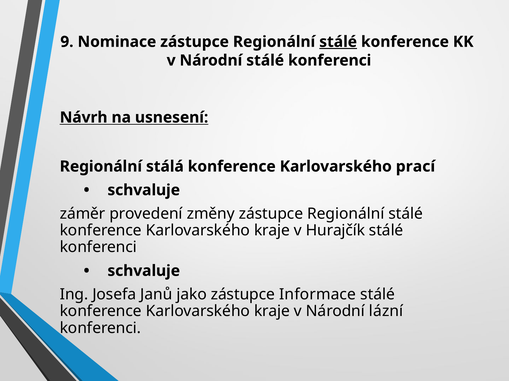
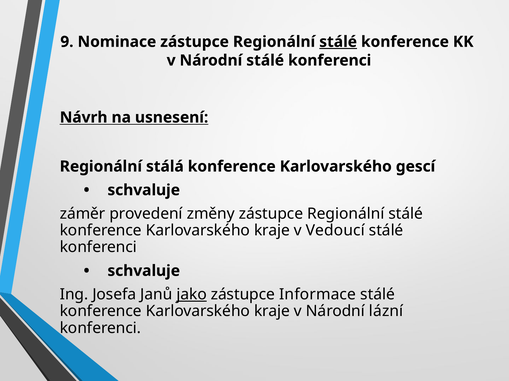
prací: prací -> gescí
Hurajčík: Hurajčík -> Vedoucí
jako underline: none -> present
